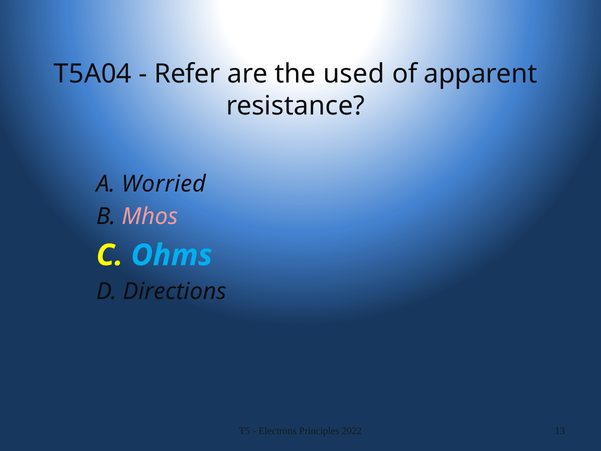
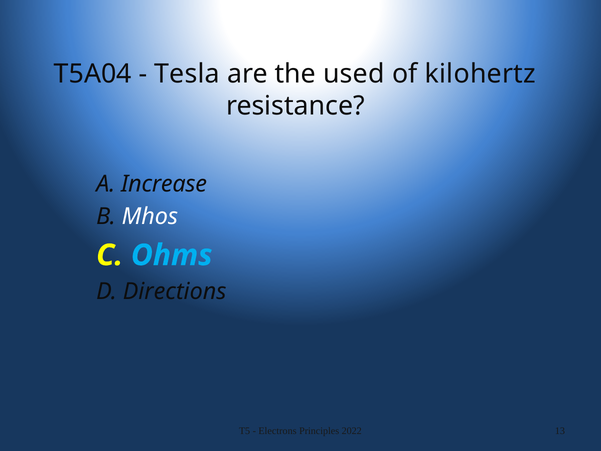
Refer: Refer -> Tesla
apparent: apparent -> kilohertz
Worried: Worried -> Increase
Mhos colour: pink -> white
